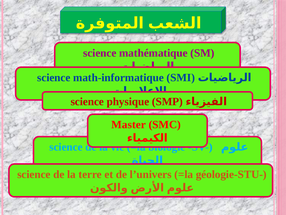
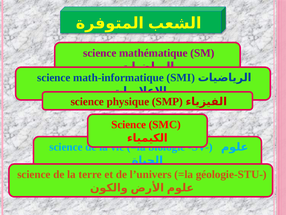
Master at (129, 124): Master -> Science
